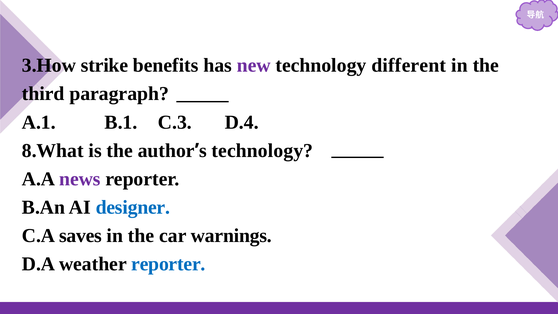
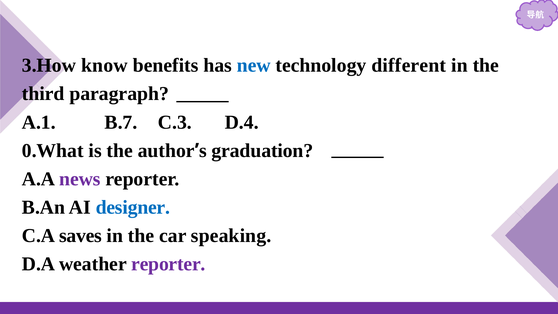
strike: strike -> know
new colour: purple -> blue
B.1: B.1 -> B.7
8.What: 8.What -> 0.What
technology at (262, 150): technology -> graduation
warnings: warnings -> speaking
reporter at (168, 264) colour: blue -> purple
